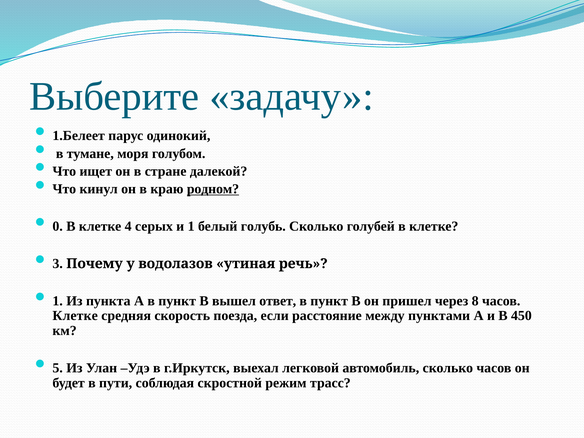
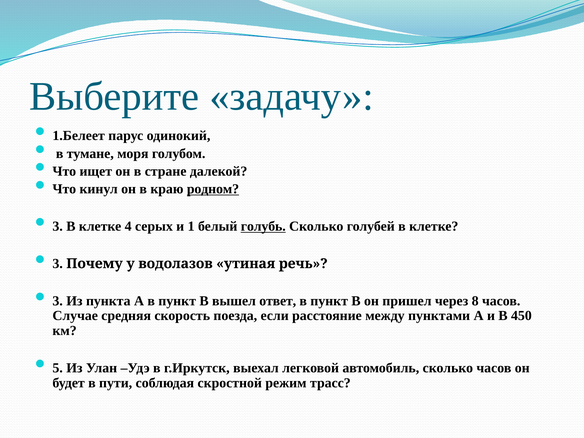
0 at (58, 226): 0 -> 3
голубь underline: none -> present
1 at (58, 301): 1 -> 3
Клетке at (75, 316): Клетке -> Случае
